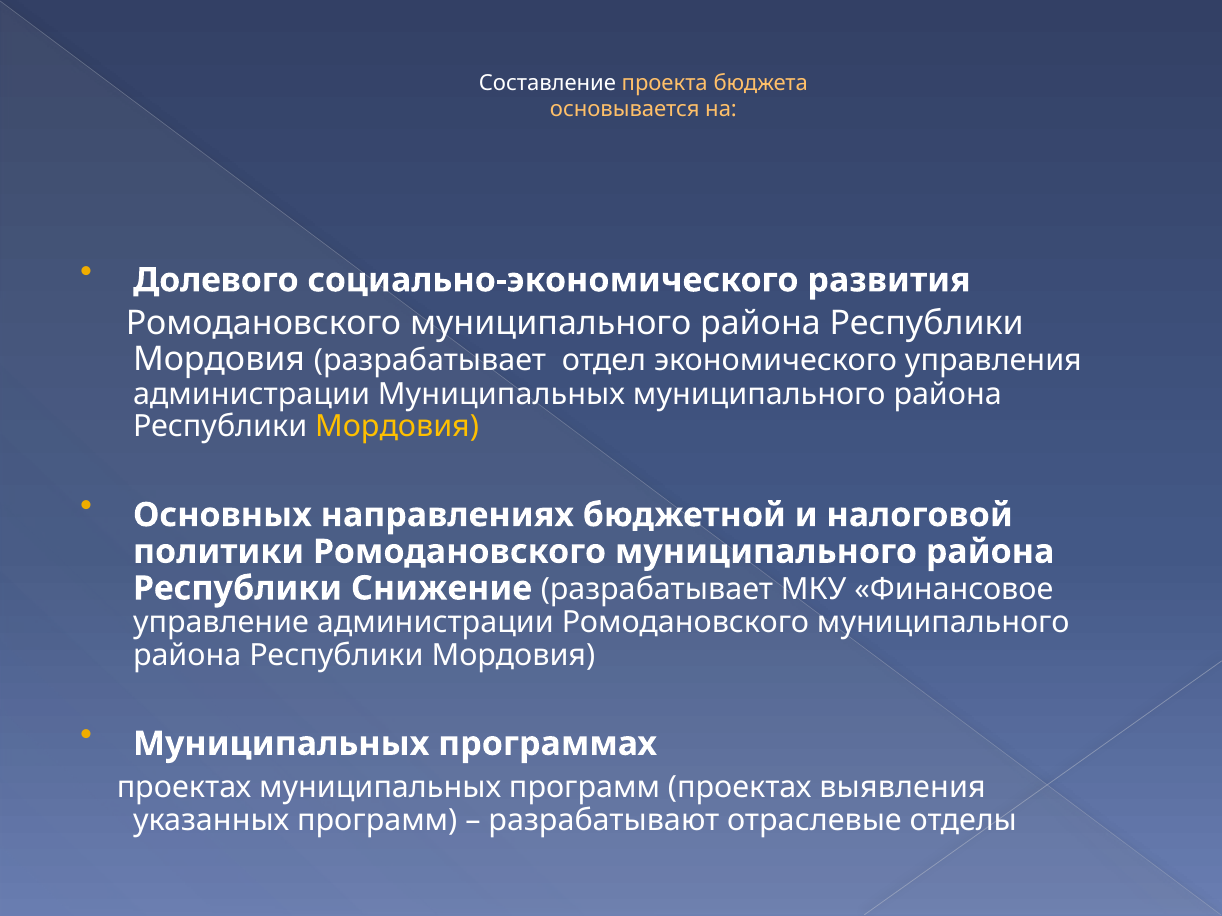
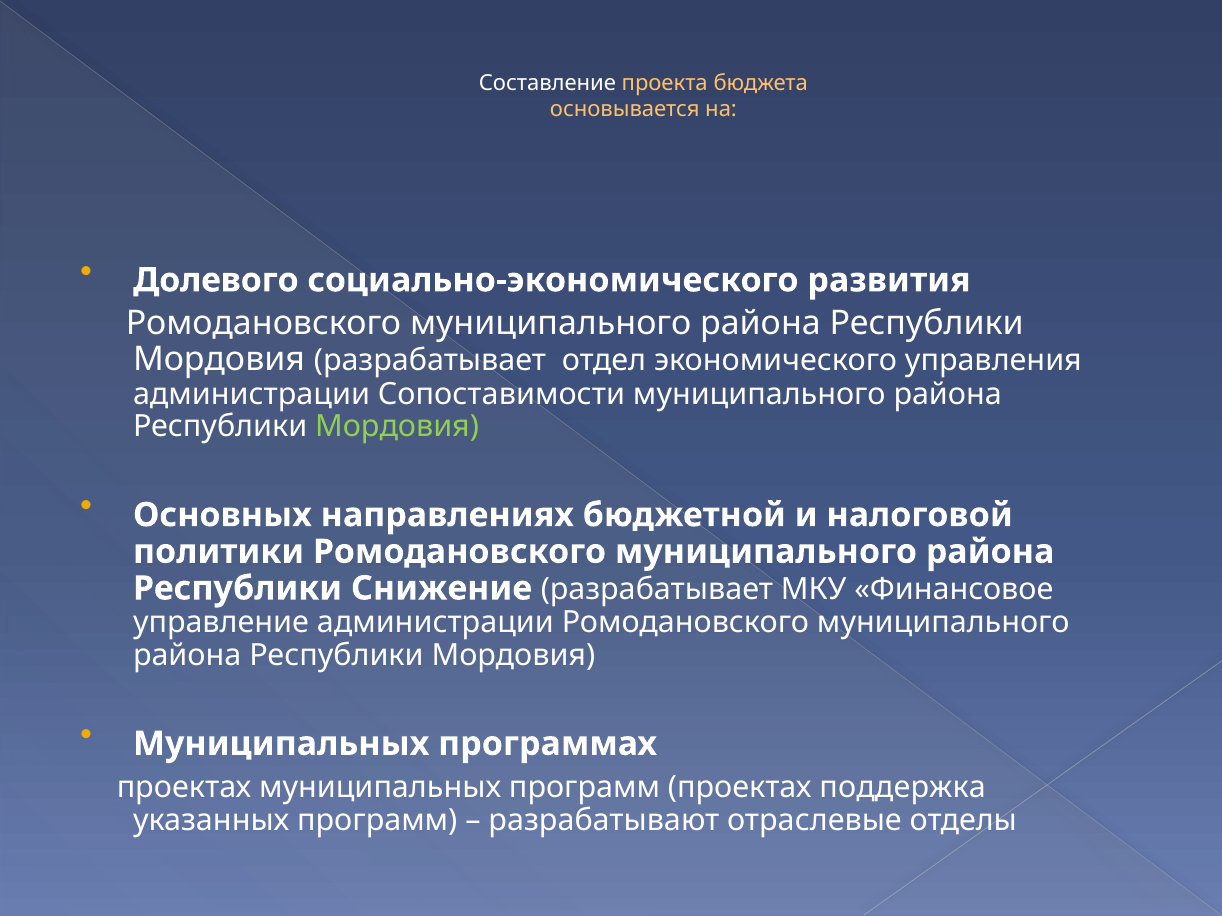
администрации Муниципальных: Муниципальных -> Сопоставимости
Мордовия at (397, 427) colour: yellow -> light green
выявления: выявления -> поддержка
